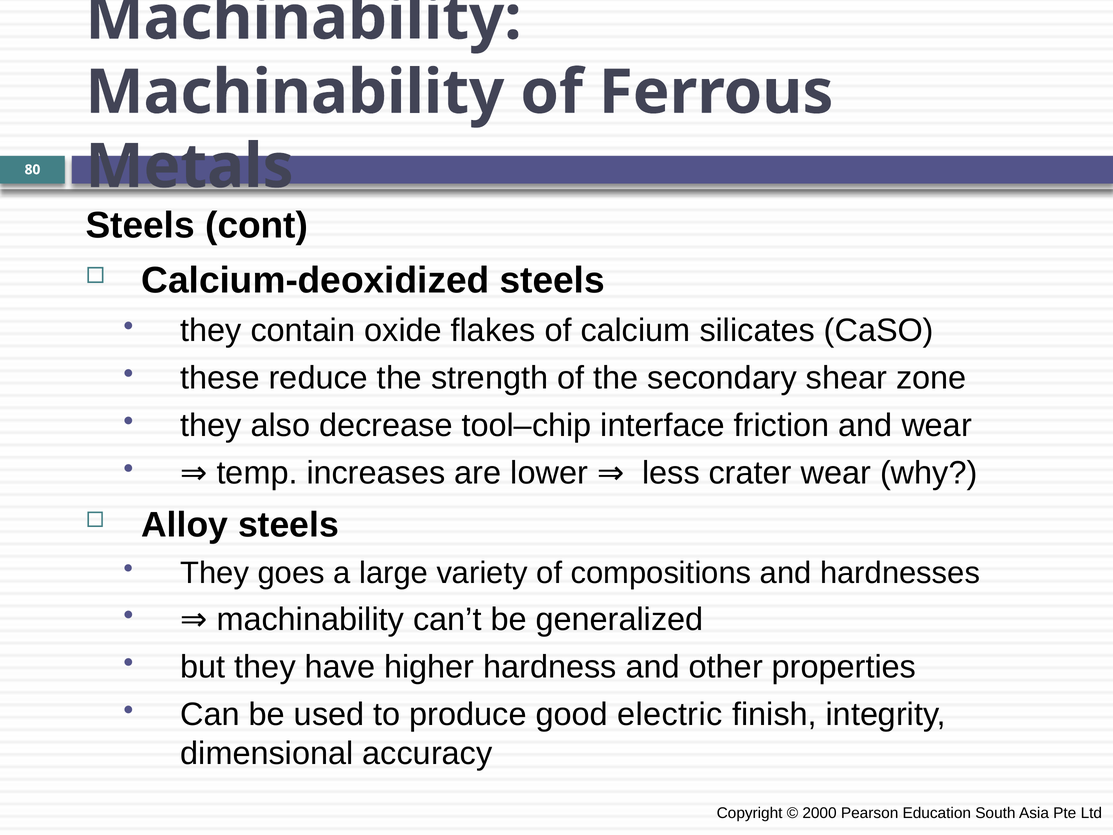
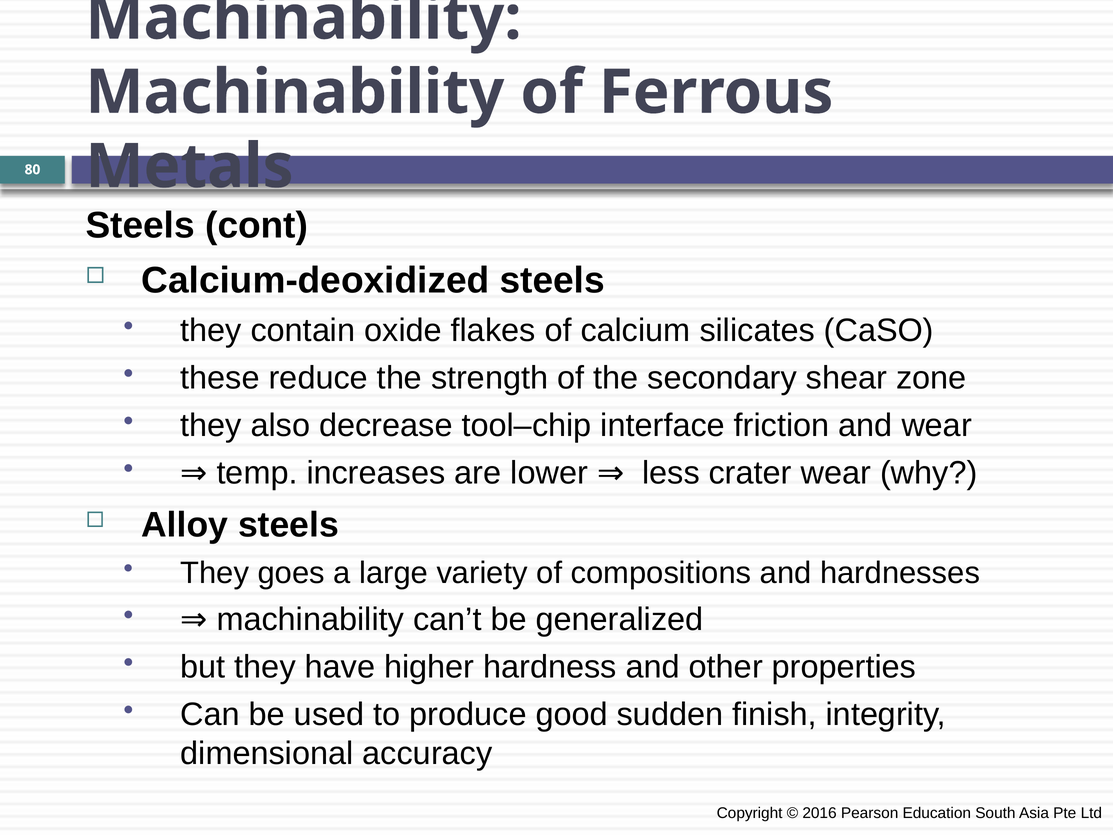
electric: electric -> sudden
2000: 2000 -> 2016
